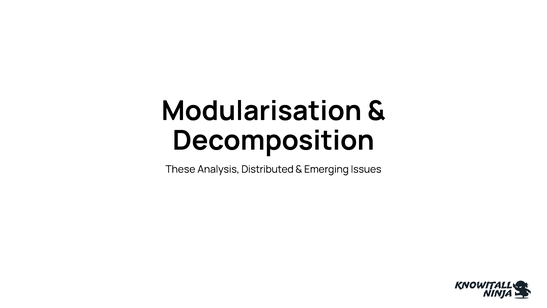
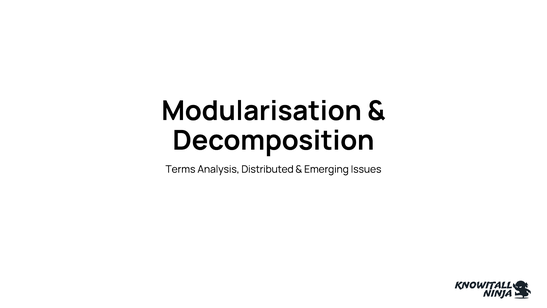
These: These -> Terms
